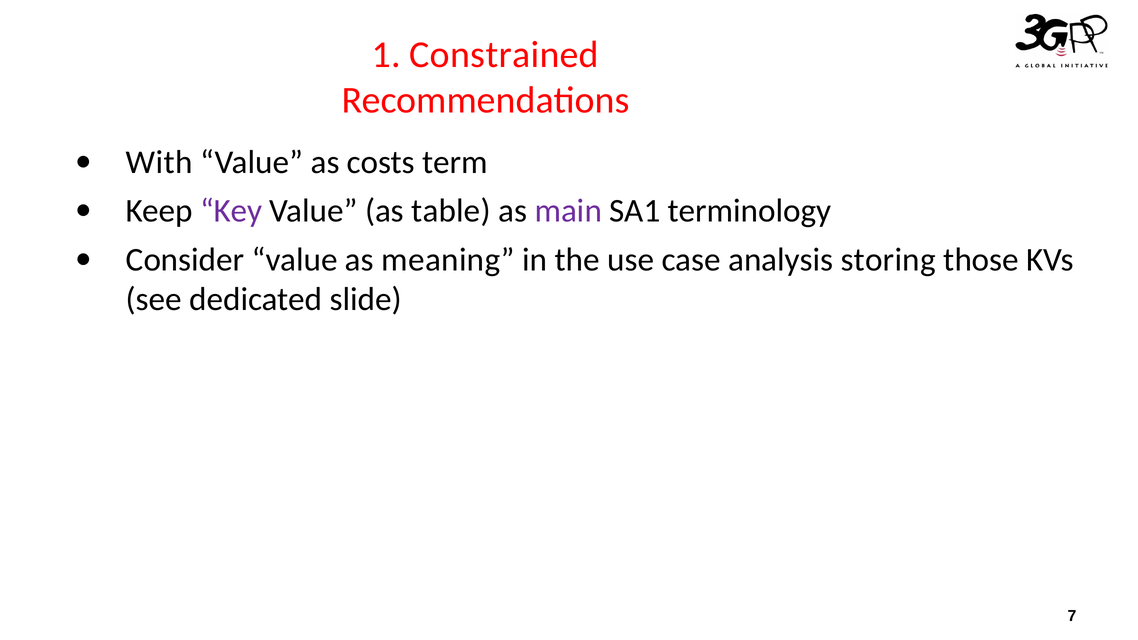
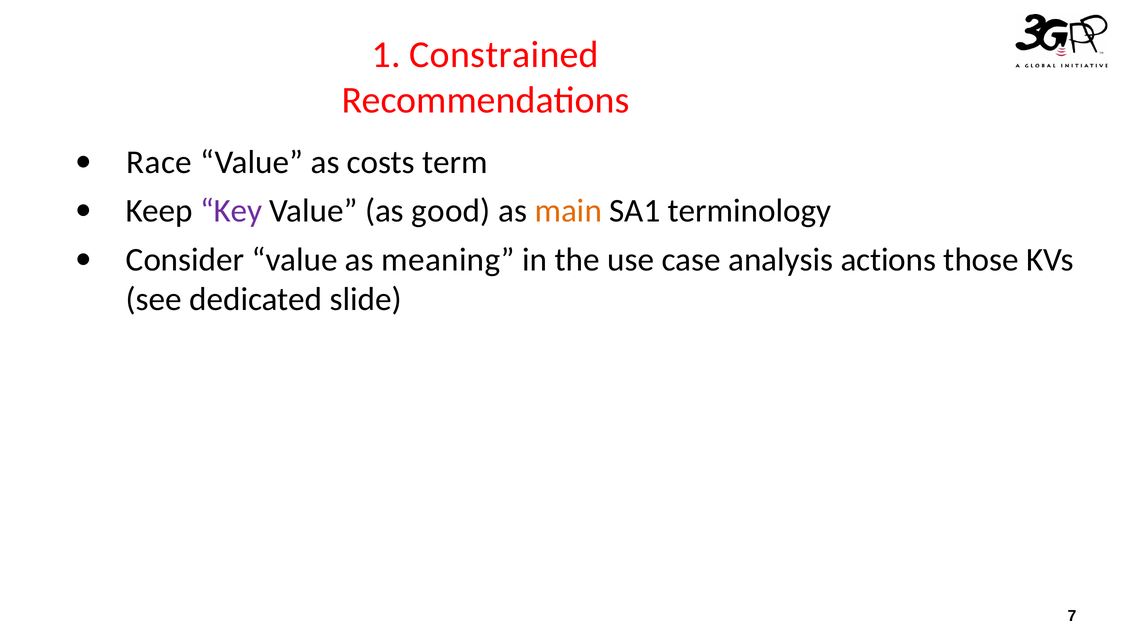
With: With -> Race
table: table -> good
main colour: purple -> orange
storing: storing -> actions
